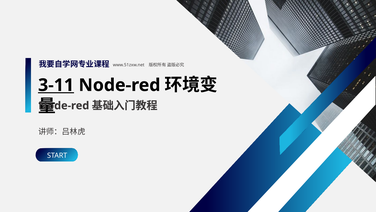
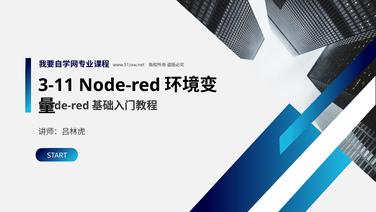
3-11 underline: present -> none
